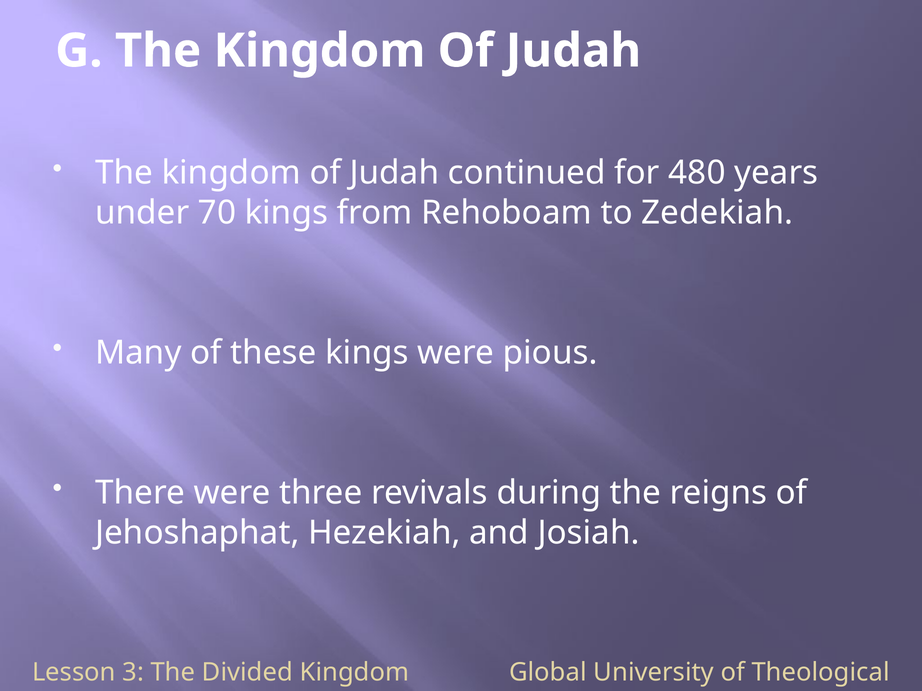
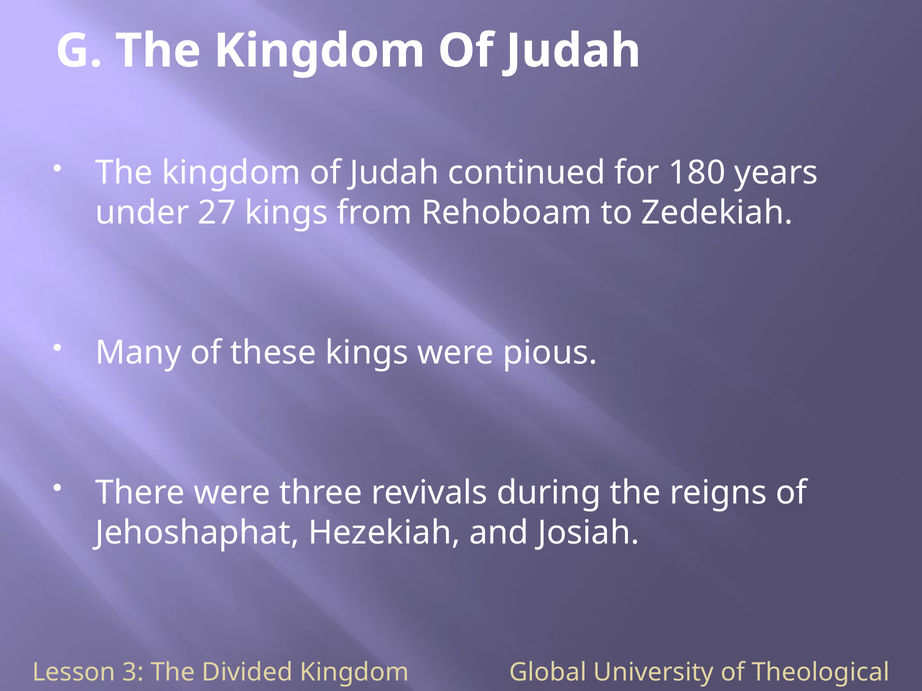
480: 480 -> 180
70: 70 -> 27
